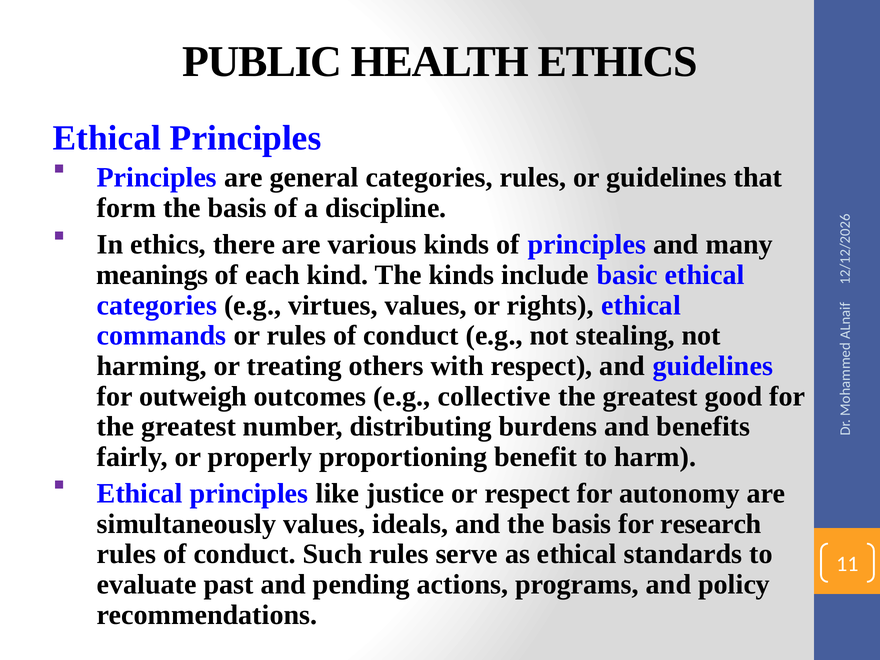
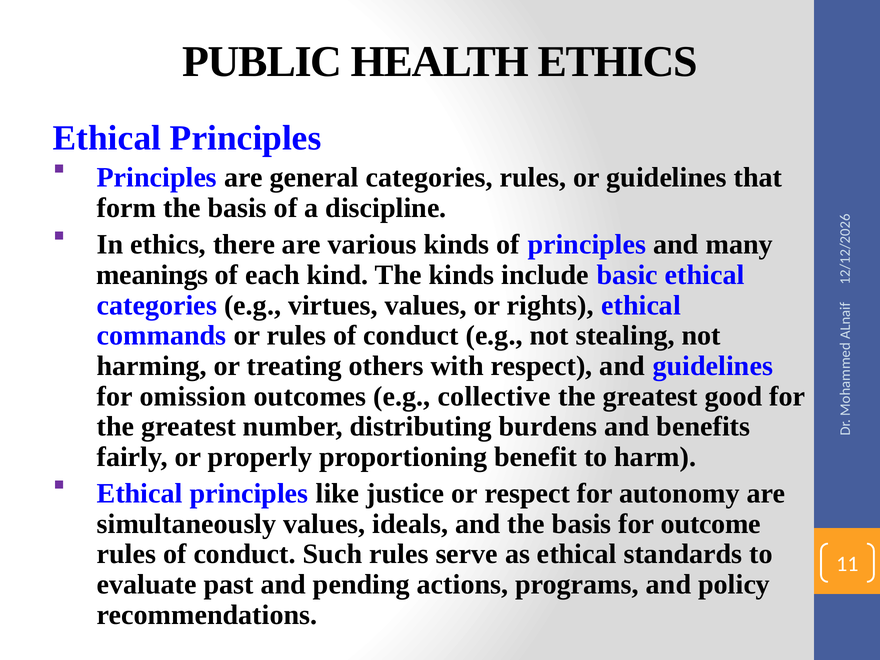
outweigh: outweigh -> omission
research: research -> outcome
